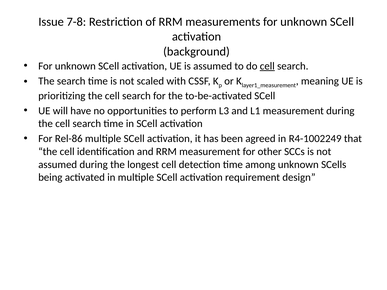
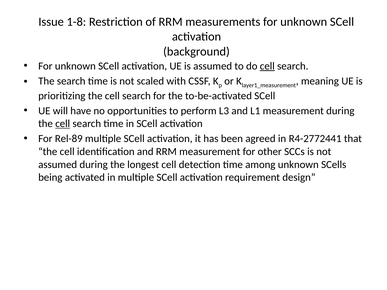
7-8: 7-8 -> 1-8
cell at (63, 124) underline: none -> present
Rel-86: Rel-86 -> Rel-89
R4-1002249: R4-1002249 -> R4-2772441
